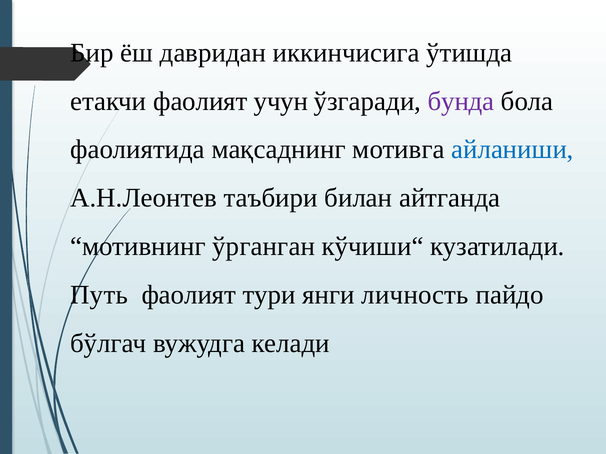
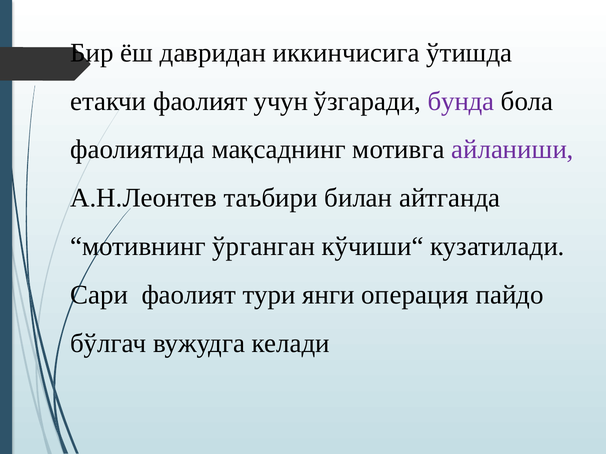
айланиши colour: blue -> purple
Путь: Путь -> Сари
личность: личность -> операция
